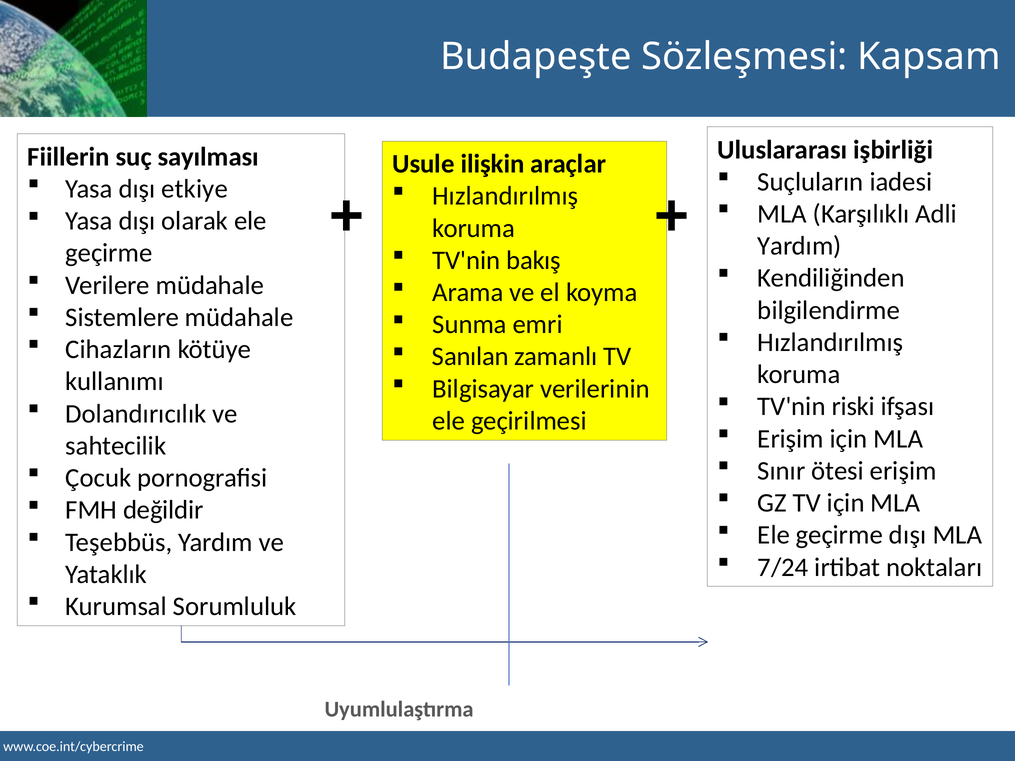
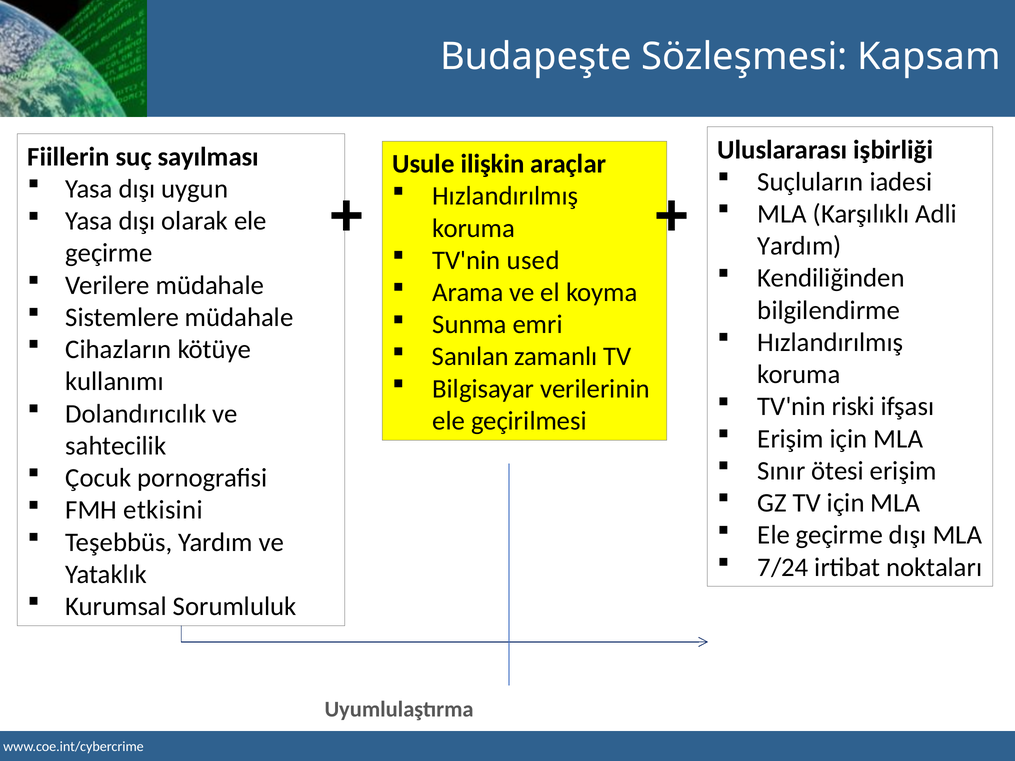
etkiye: etkiye -> uygun
bakış: bakış -> used
değildir: değildir -> etkisini
